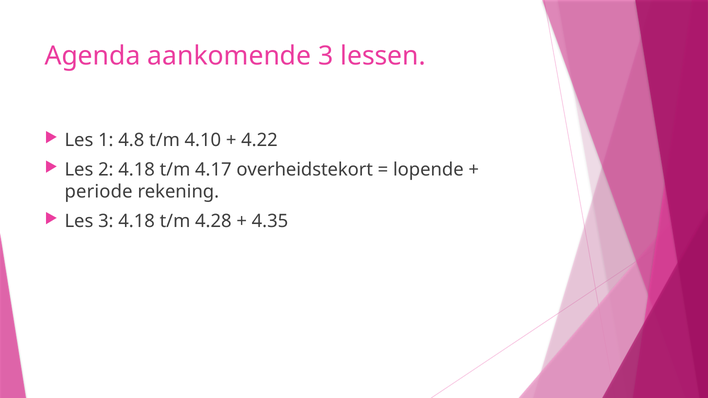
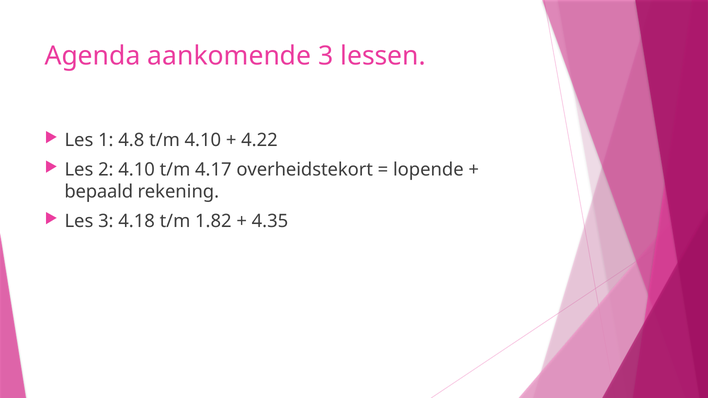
2 4.18: 4.18 -> 4.10
periode: periode -> bepaald
4.28: 4.28 -> 1.82
